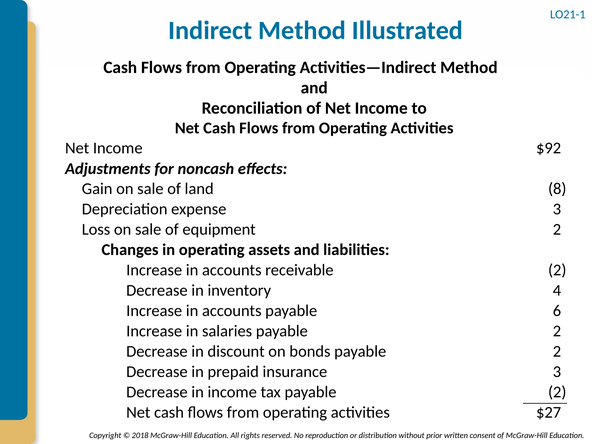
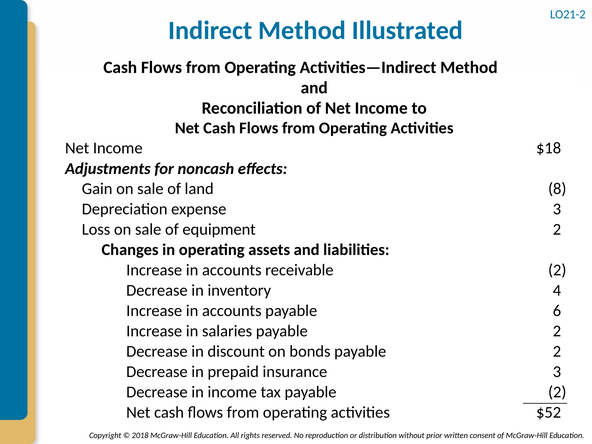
LO21-1: LO21-1 -> LO21-2
$92: $92 -> $18
$27: $27 -> $52
